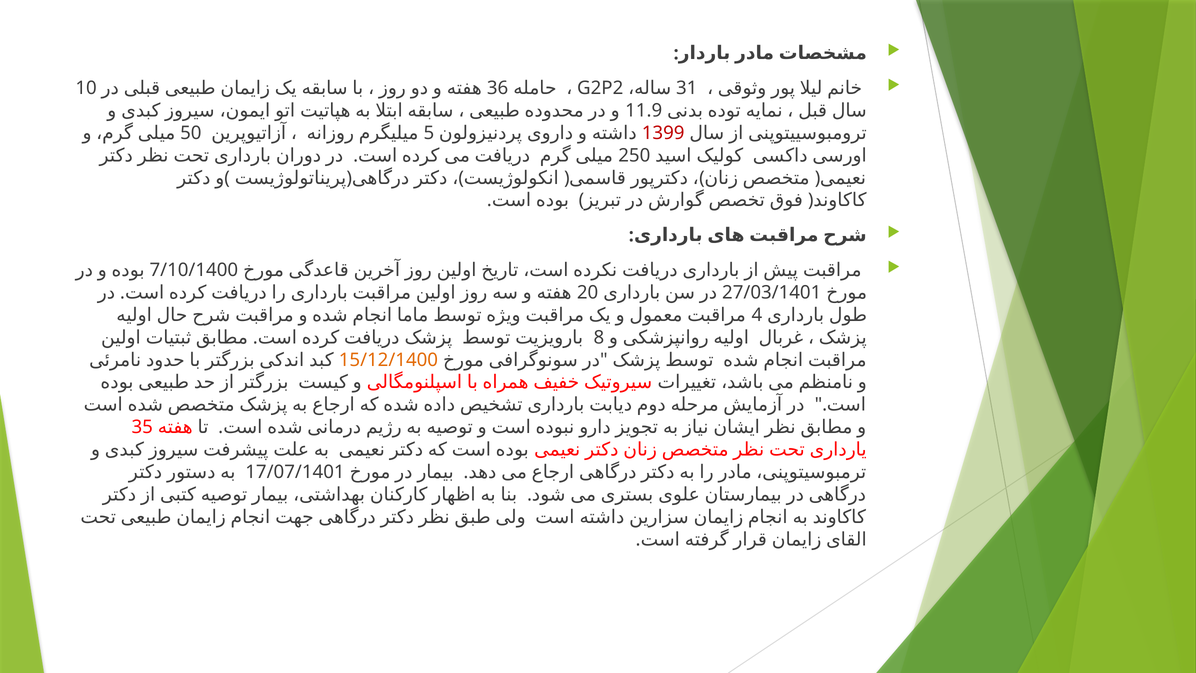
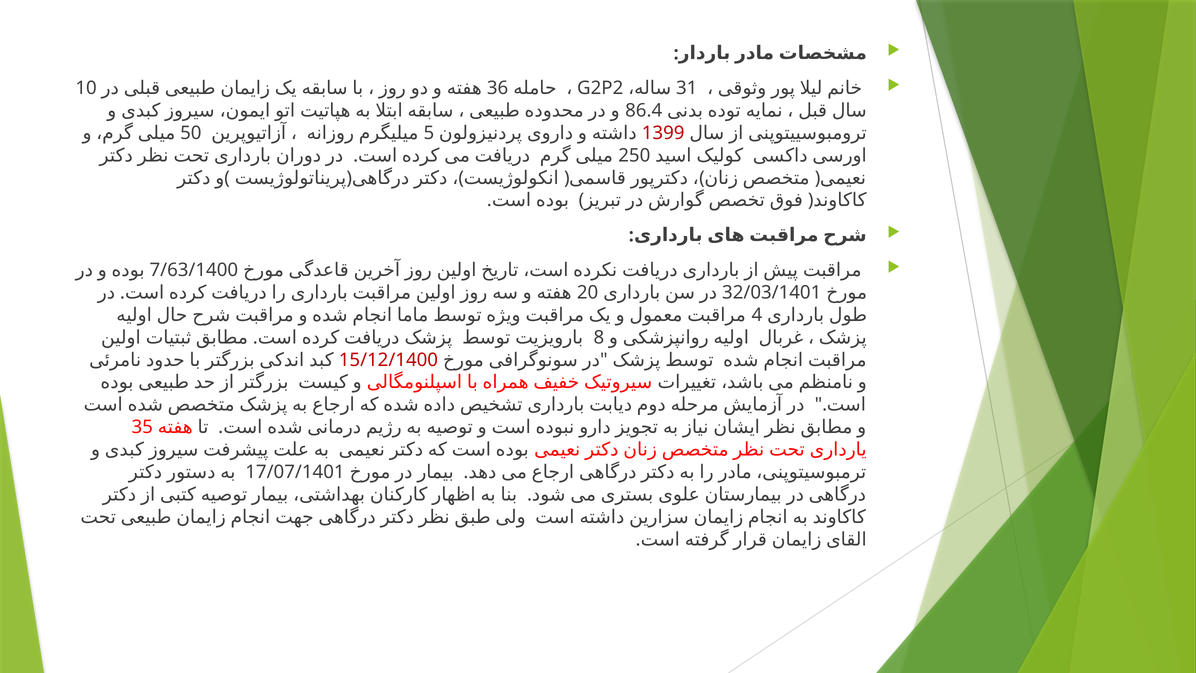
11.9: 11.9 -> 86.4
7/10/1400: 7/10/1400 -> 7/63/1400
27/03/1401: 27/03/1401 -> 32/03/1401
15/12/1400 colour: orange -> red
